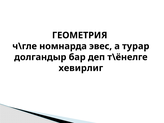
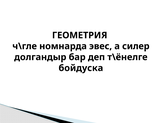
турар: турар -> силер
хевирлиг: хевирлиг -> бойдуска
